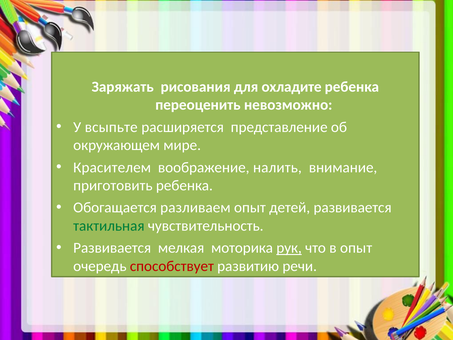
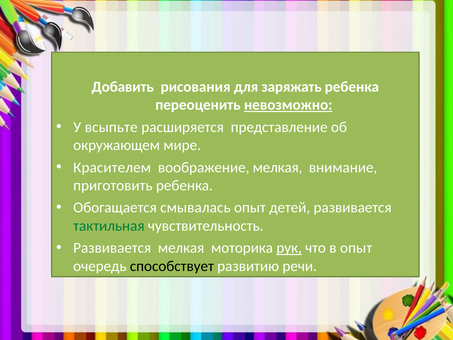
Заряжать: Заряжать -> Добавить
охладите: охладите -> заряжать
невозможно underline: none -> present
воображение налить: налить -> мелкая
разливаем: разливаем -> смывалась
способствует colour: red -> black
